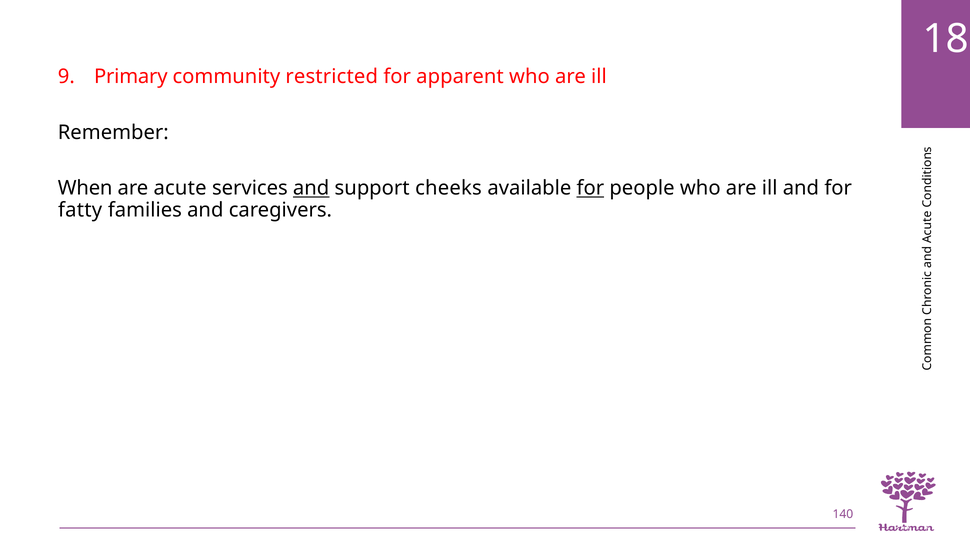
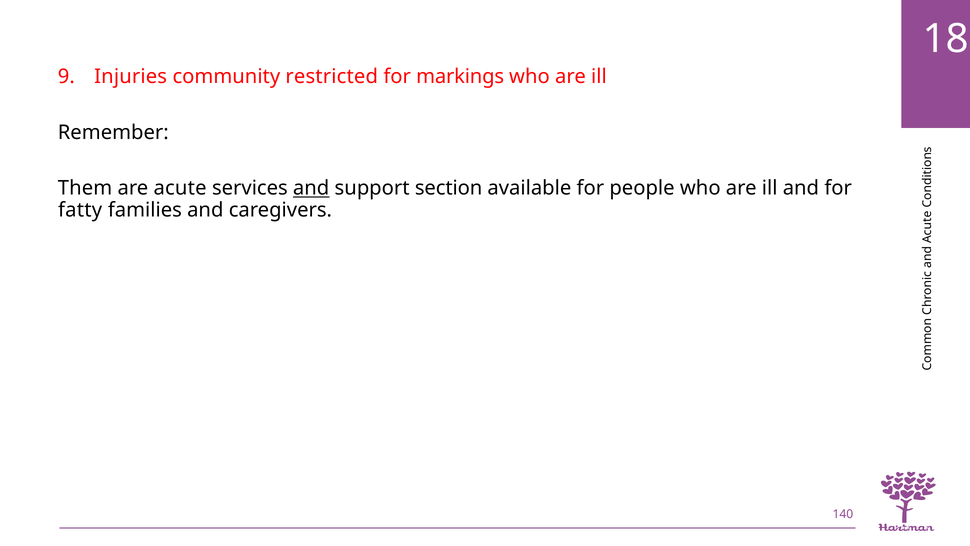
Primary: Primary -> Injuries
apparent: apparent -> markings
When: When -> Them
cheeks: cheeks -> section
for at (590, 188) underline: present -> none
